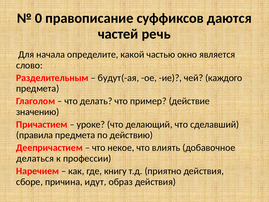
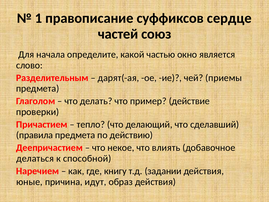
0: 0 -> 1
даются: даются -> сердце
речь: речь -> союз
будут(-ая: будут(-ая -> дарят(-ая
каждого: каждого -> приемы
значению: значению -> проверки
уроке: уроке -> тепло
профессии: профессии -> способной
приятно: приятно -> задании
сборе: сборе -> юные
